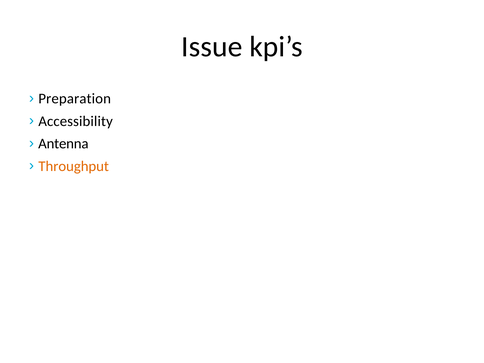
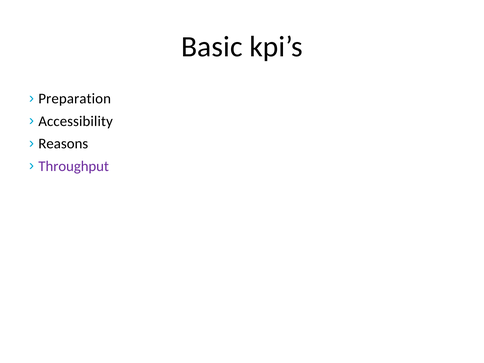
Issue: Issue -> Basic
Antenna: Antenna -> Reasons
Throughput colour: orange -> purple
